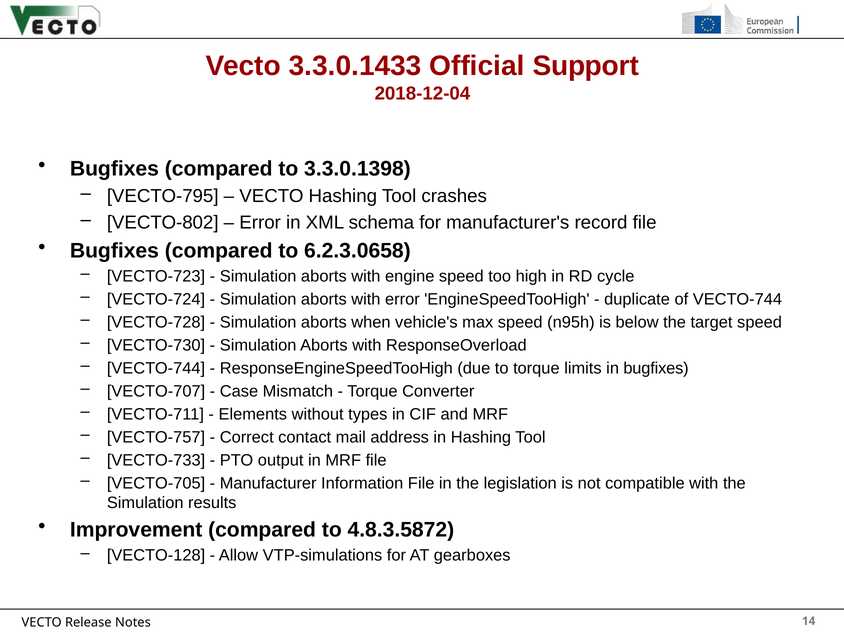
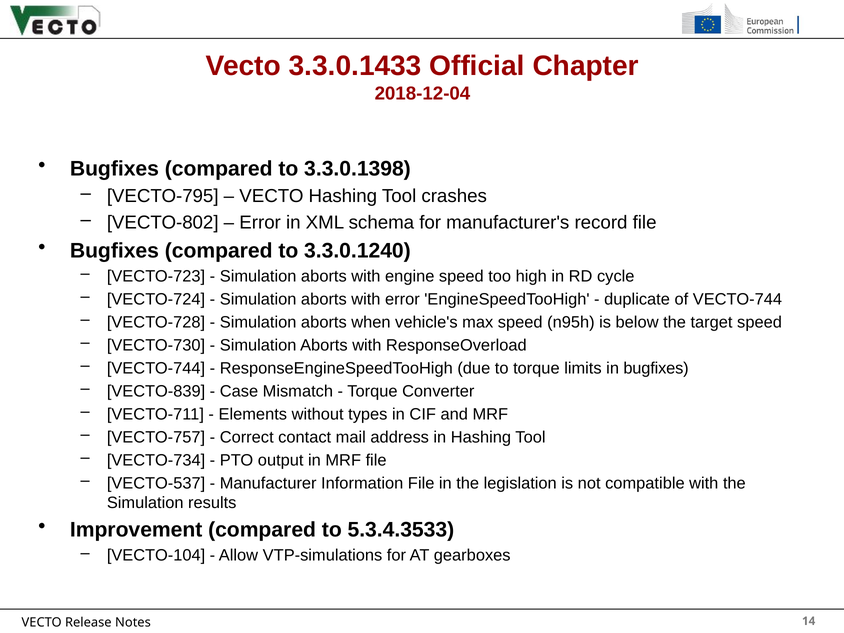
Support: Support -> Chapter
6.2.3.0658: 6.2.3.0658 -> 3.3.0.1240
VECTO-707: VECTO-707 -> VECTO-839
VECTO-733: VECTO-733 -> VECTO-734
VECTO-705: VECTO-705 -> VECTO-537
4.8.3.5872: 4.8.3.5872 -> 5.3.4.3533
VECTO-128: VECTO-128 -> VECTO-104
